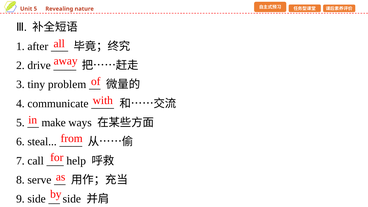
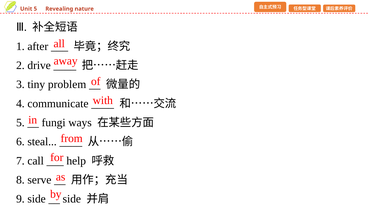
make: make -> fungi
